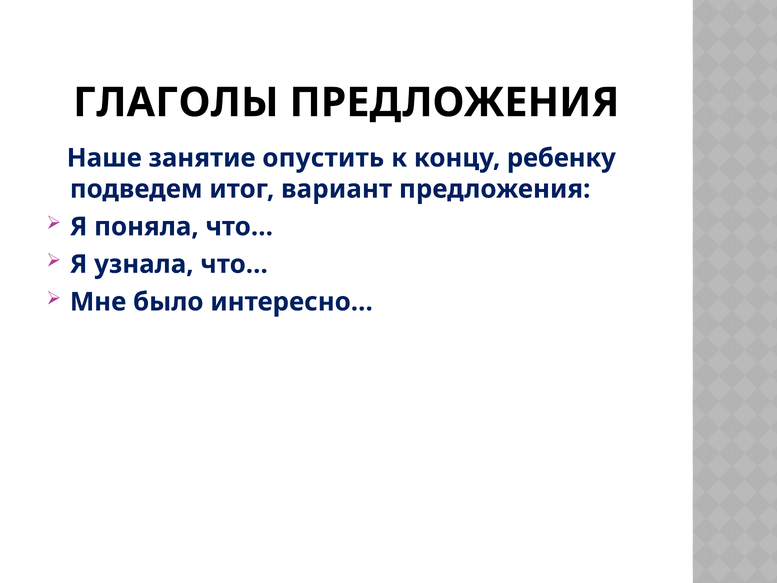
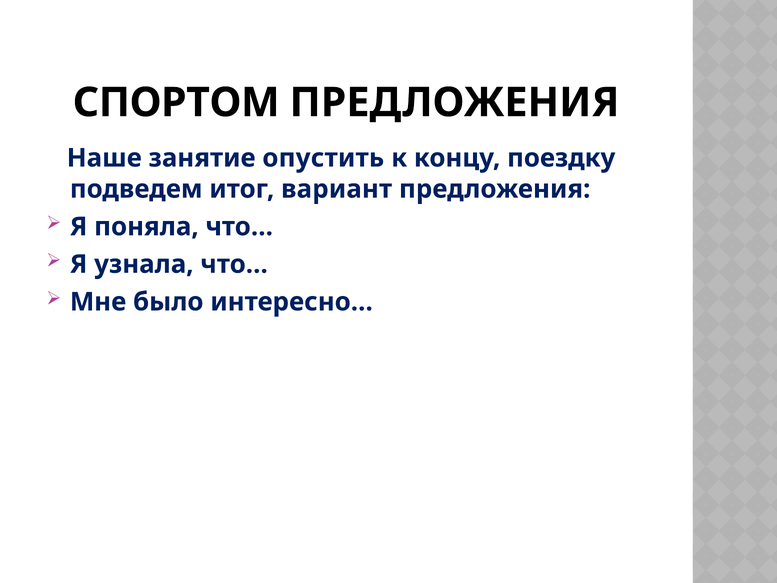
ГЛАГОЛЫ: ГЛАГОЛЫ -> СПОРТОМ
ребенку: ребенку -> поездку
